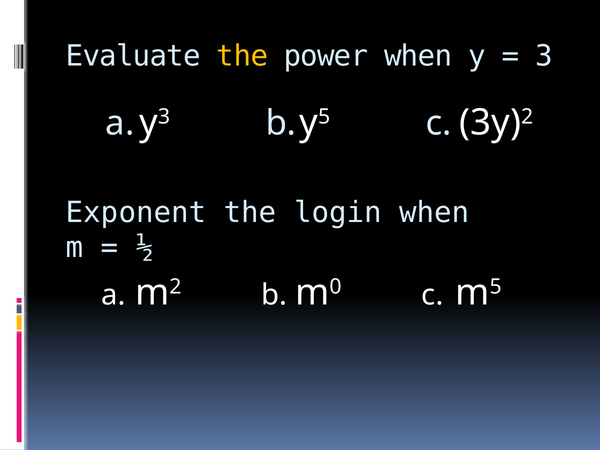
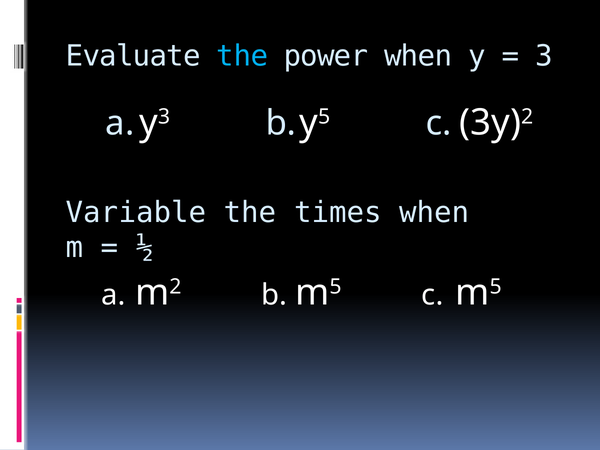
the at (242, 56) colour: yellow -> light blue
Exponent: Exponent -> Variable
login: login -> times
0 at (336, 287): 0 -> 5
